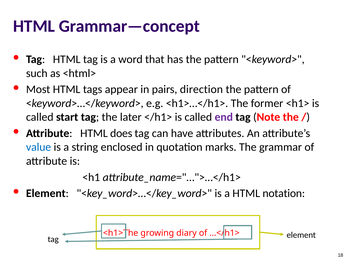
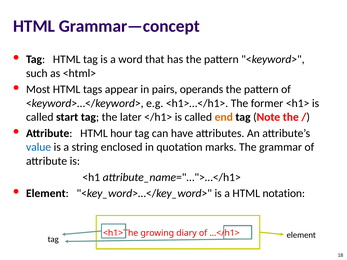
direction: direction -> operands
end colour: purple -> orange
does: does -> hour
